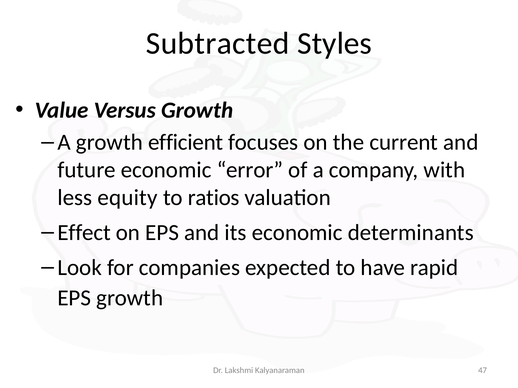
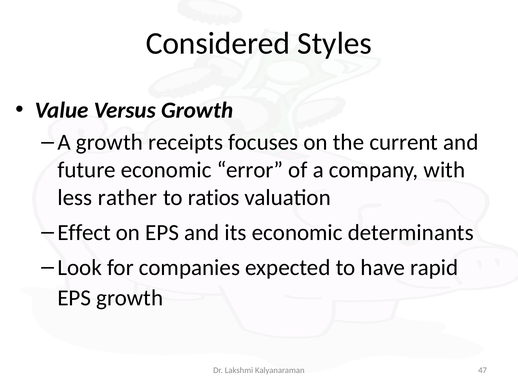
Subtracted: Subtracted -> Considered
efficient: efficient -> receipts
equity: equity -> rather
